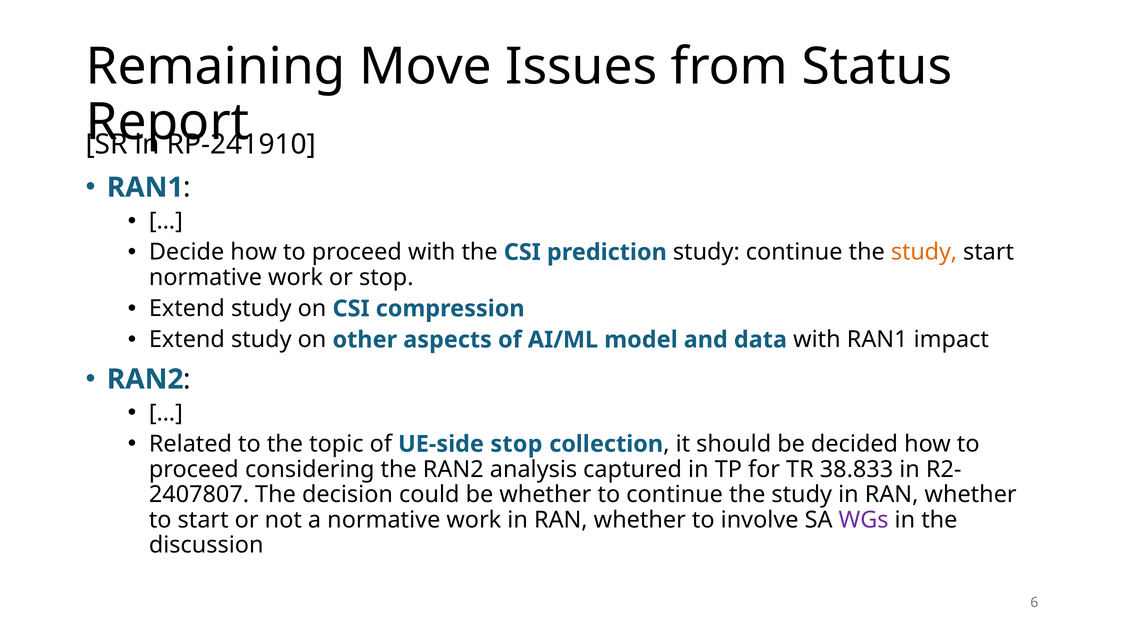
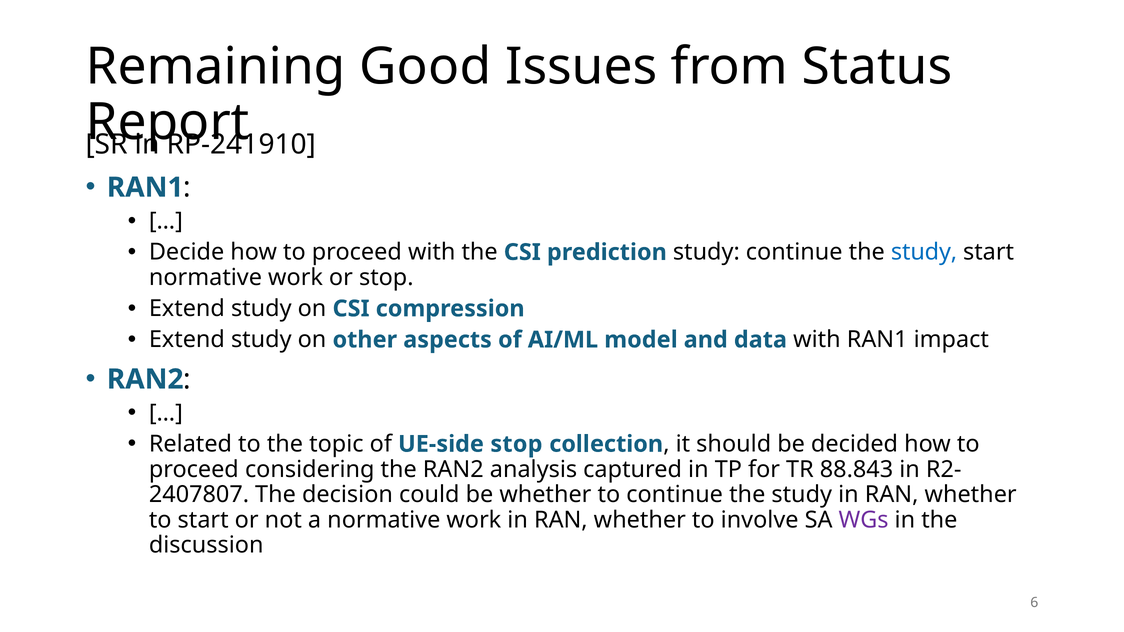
Move: Move -> Good
study at (924, 252) colour: orange -> blue
38.833: 38.833 -> 88.843
